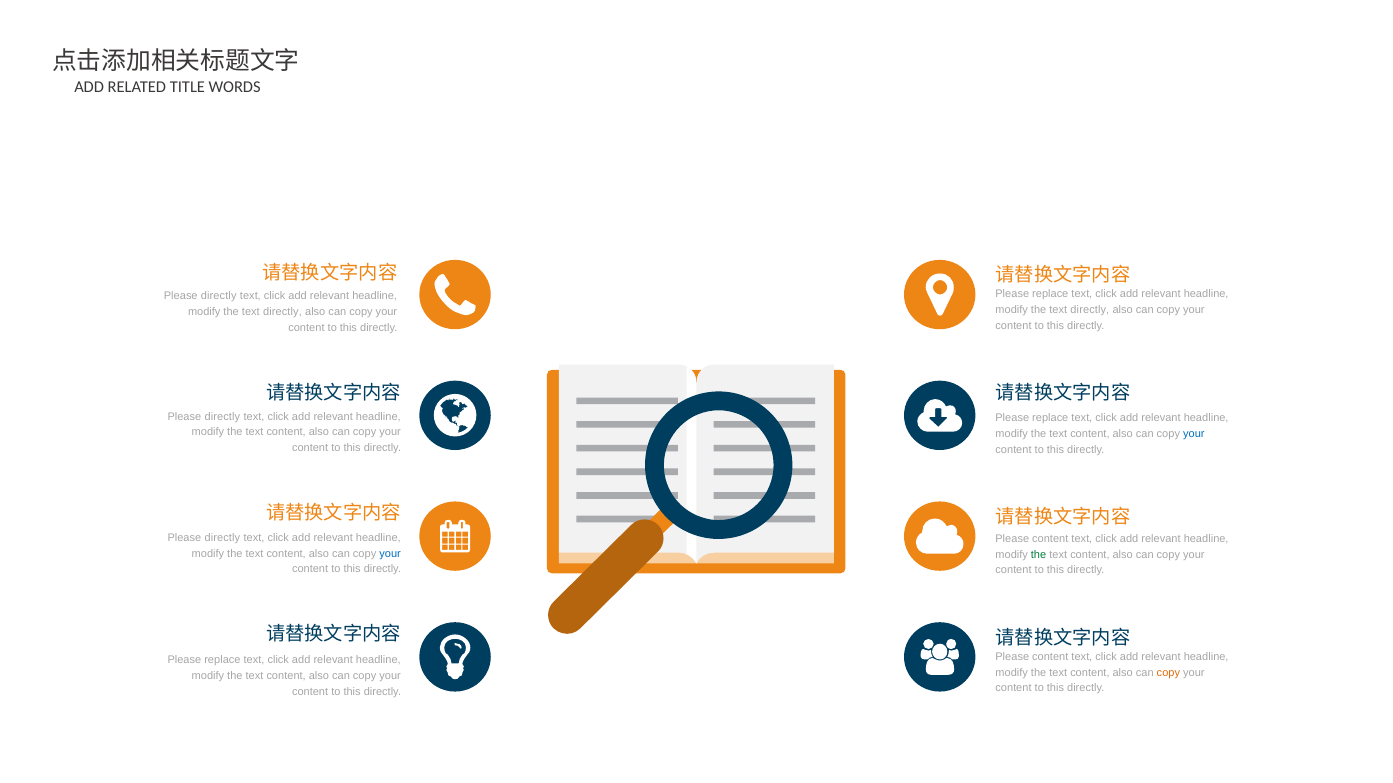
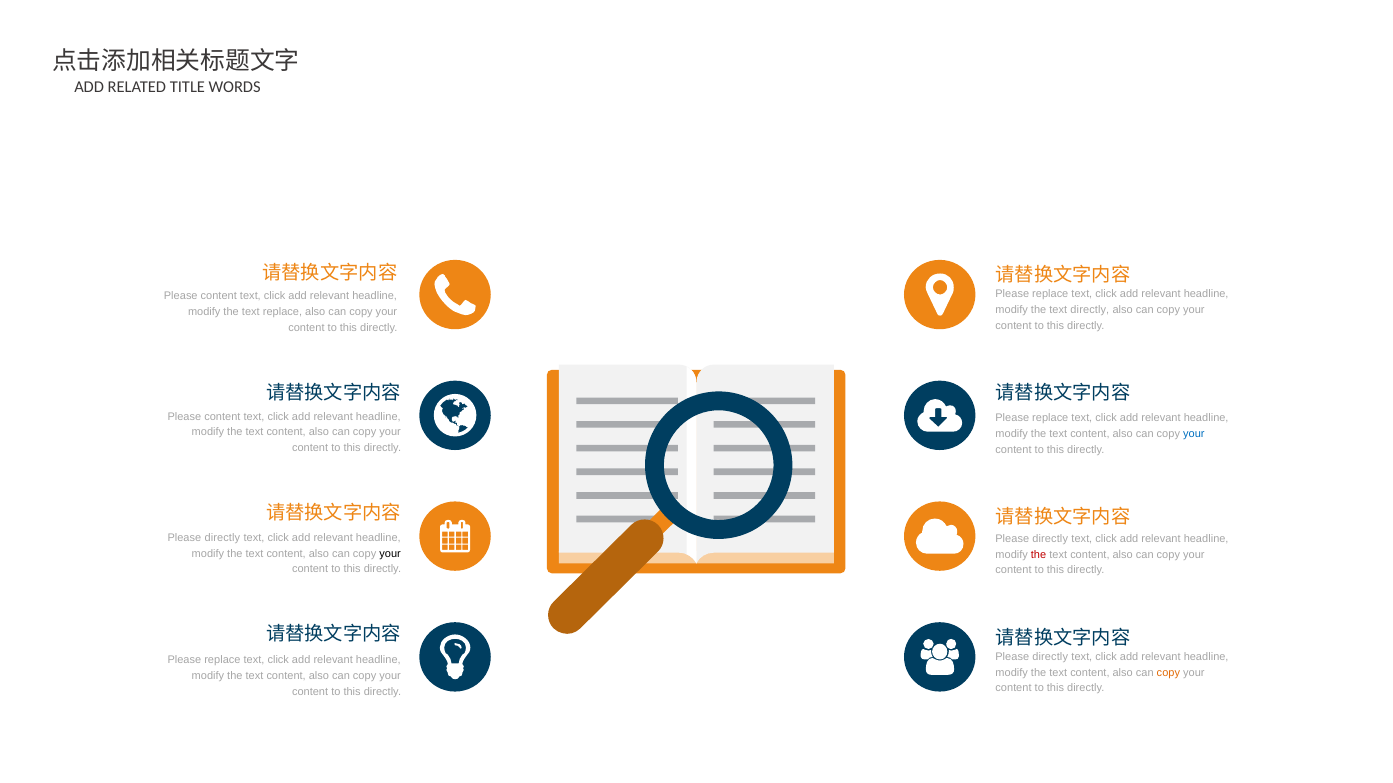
directly at (219, 296): directly -> content
directly at (282, 312): directly -> replace
directly at (222, 417): directly -> content
content at (1050, 539): content -> directly
your at (390, 554) colour: blue -> black
the at (1039, 555) colour: green -> red
content at (1050, 657): content -> directly
